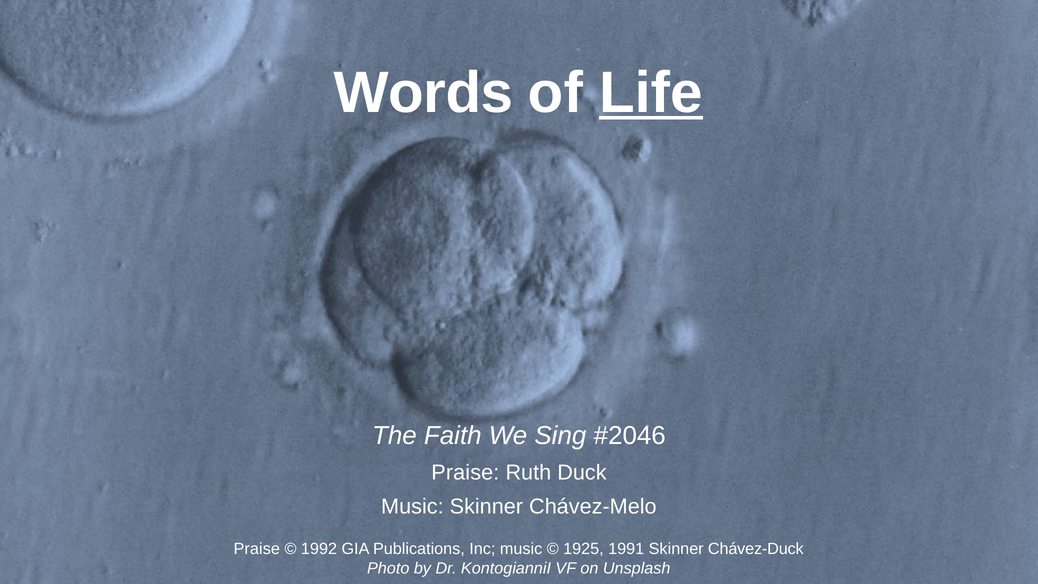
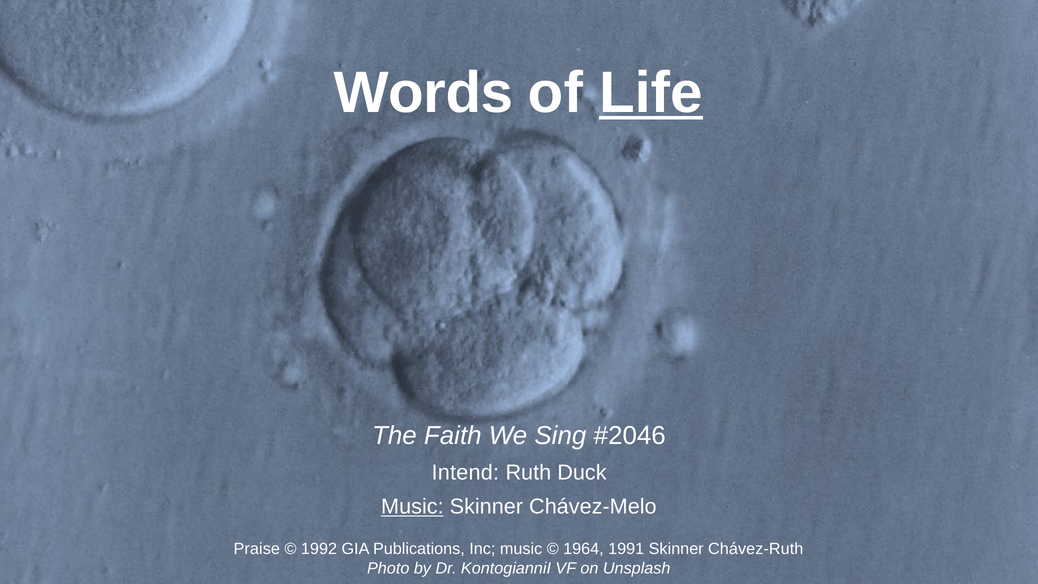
Praise at (465, 472): Praise -> Intend
Music at (412, 506) underline: none -> present
1925: 1925 -> 1964
Chávez-Duck: Chávez-Duck -> Chávez-Ruth
